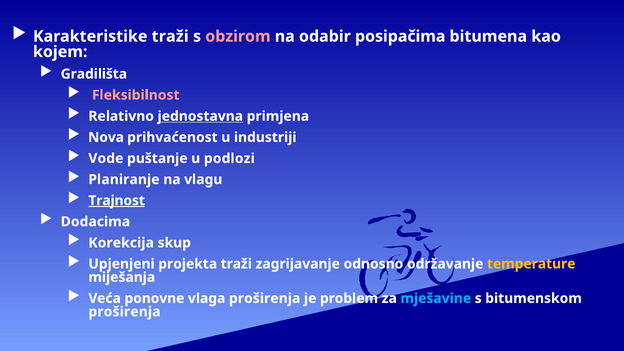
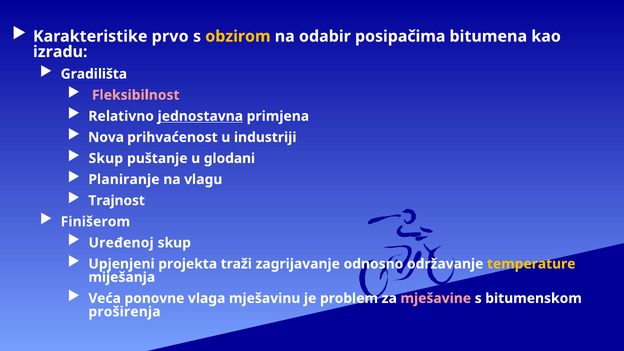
Karakteristike traži: traži -> prvo
obzirom colour: pink -> yellow
kojem: kojem -> izradu
Vode at (106, 158): Vode -> Skup
podlozi: podlozi -> glodani
Trajnost underline: present -> none
Dodacima: Dodacima -> Finišerom
Korekcija: Korekcija -> Uređenoj
vlaga proširenja: proširenja -> mješavinu
mješavine colour: light blue -> pink
